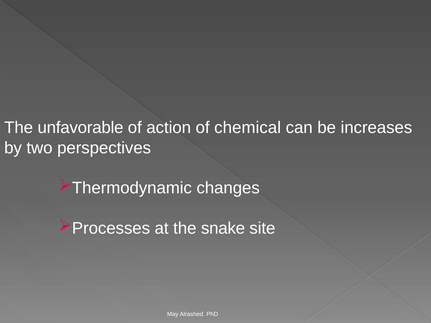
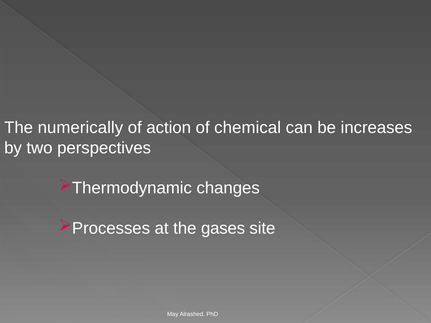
unfavorable: unfavorable -> numerically
snake: snake -> gases
